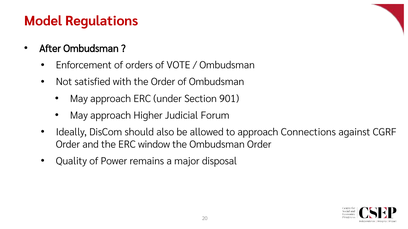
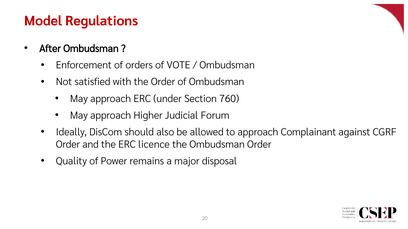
901: 901 -> 760
Connections: Connections -> Complainant
window: window -> licence
